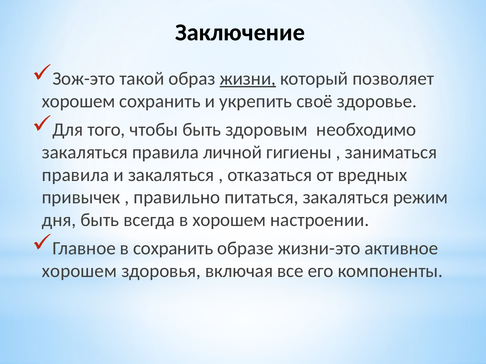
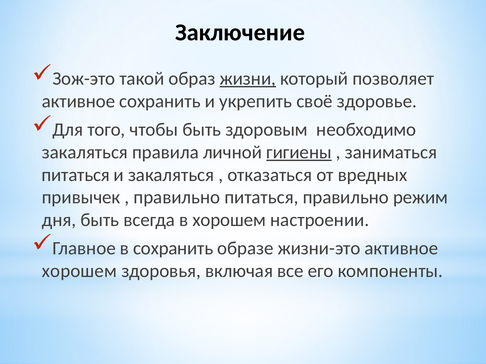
хорошем at (79, 101): хорошем -> активное
гигиены underline: none -> present
правила at (76, 175): правила -> питаться
питаться закаляться: закаляться -> правильно
